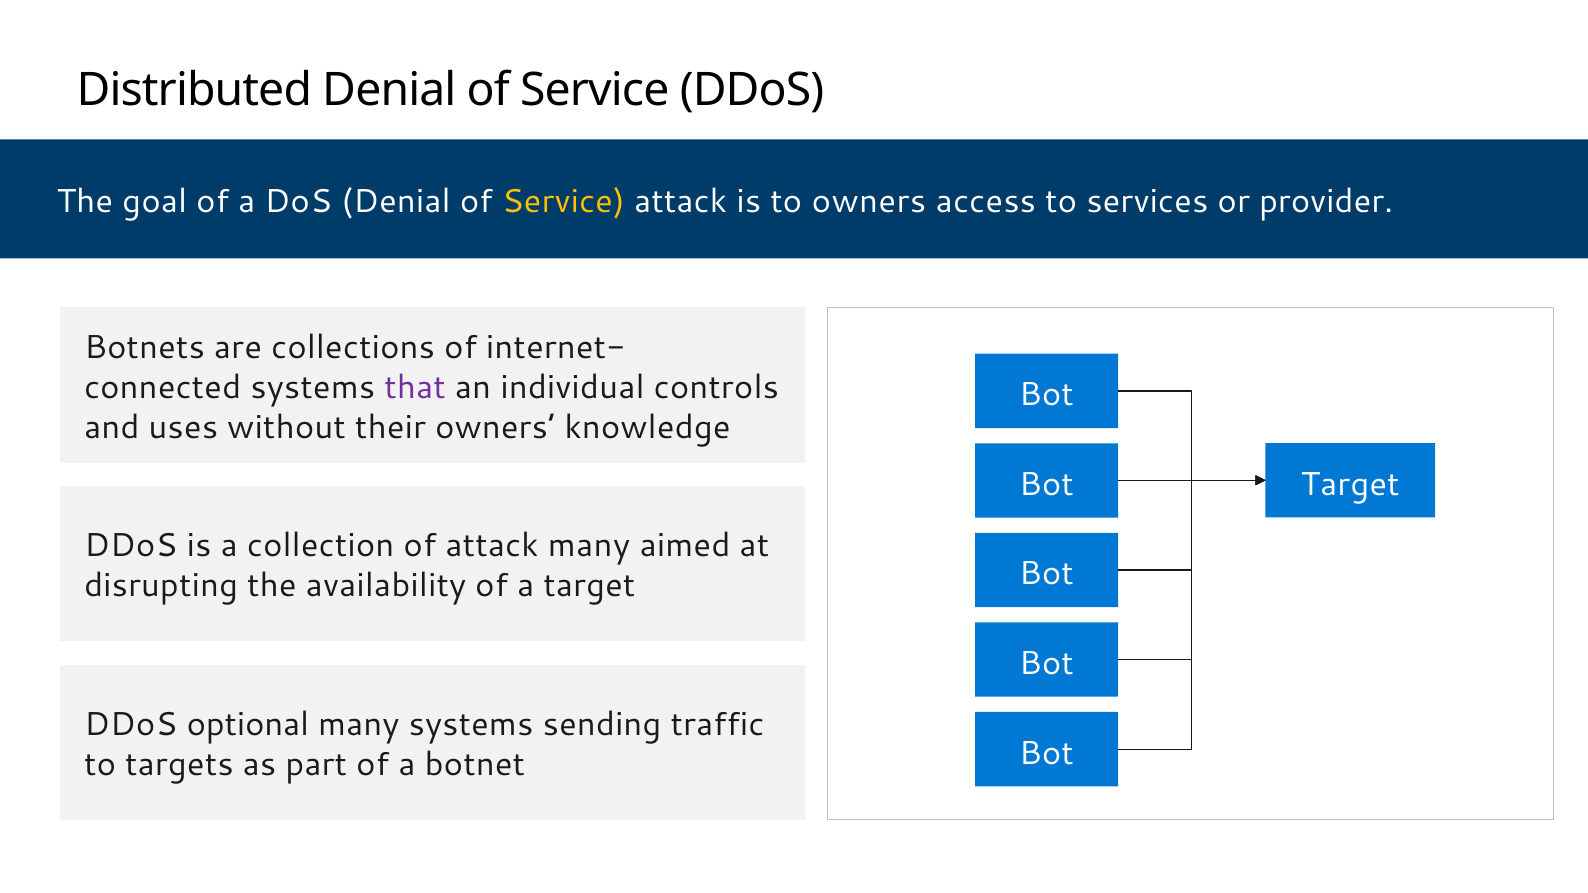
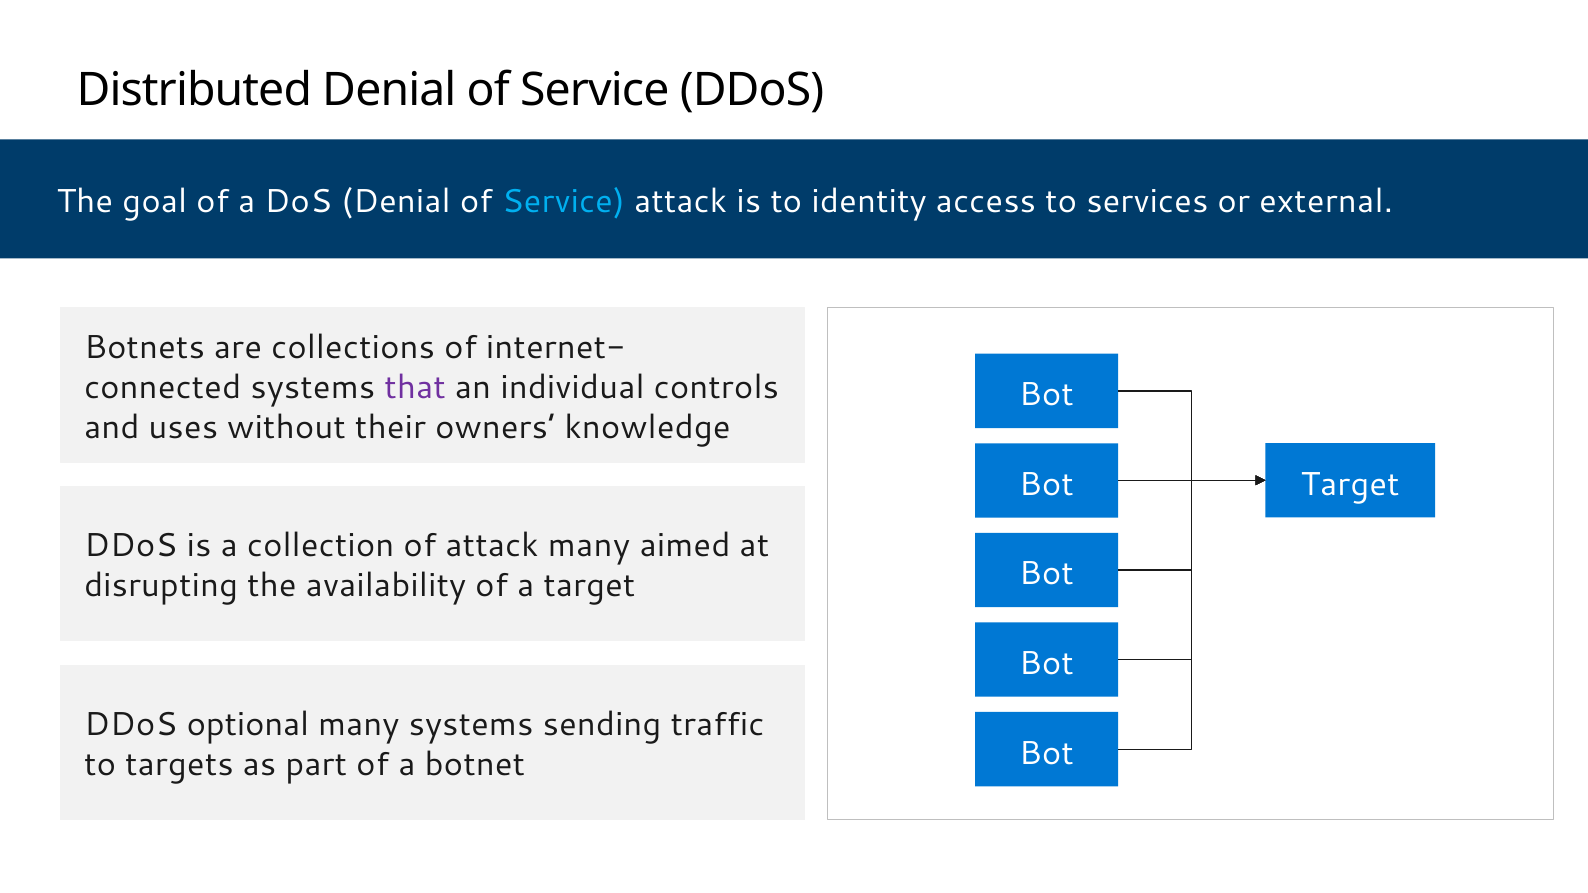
Service at (563, 201) colour: yellow -> light blue
to owners: owners -> identity
provider: provider -> external
